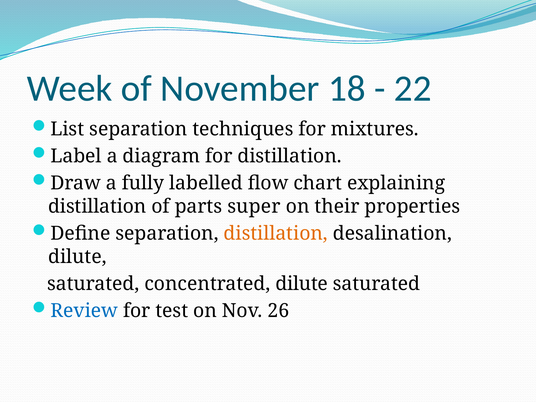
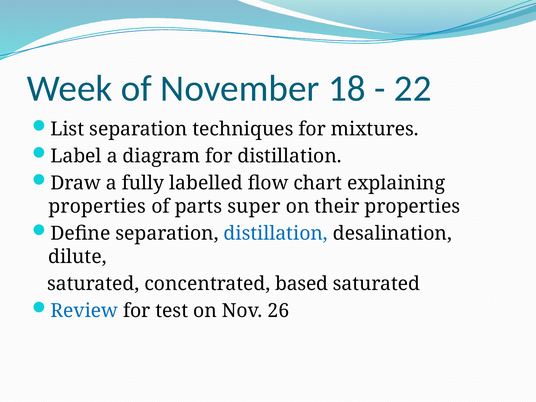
distillation at (97, 206): distillation -> properties
distillation at (276, 233) colour: orange -> blue
concentrated dilute: dilute -> based
